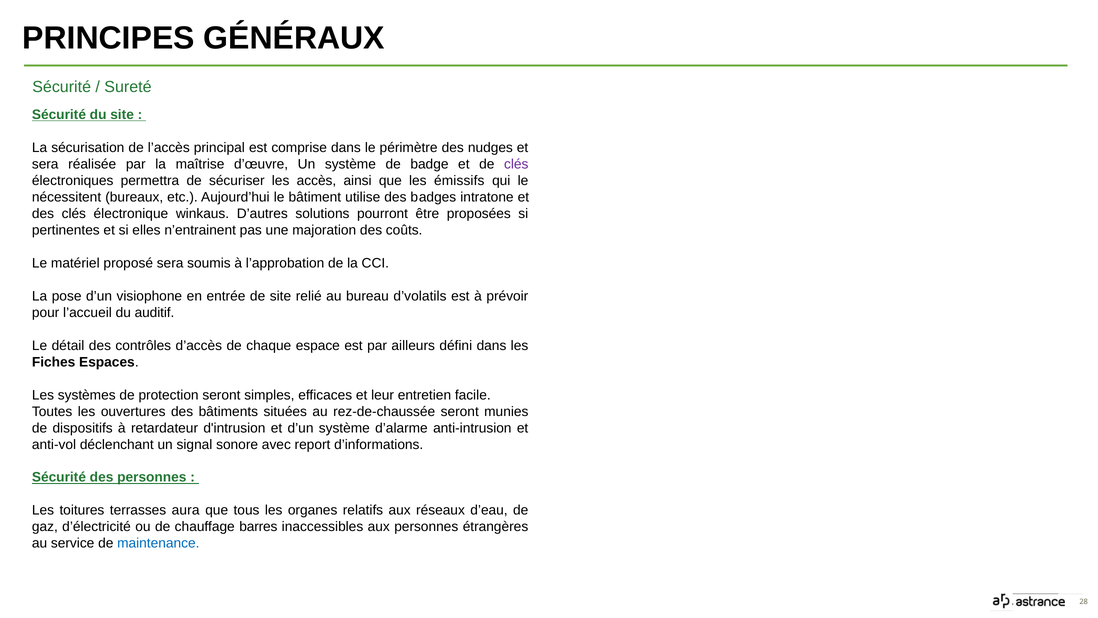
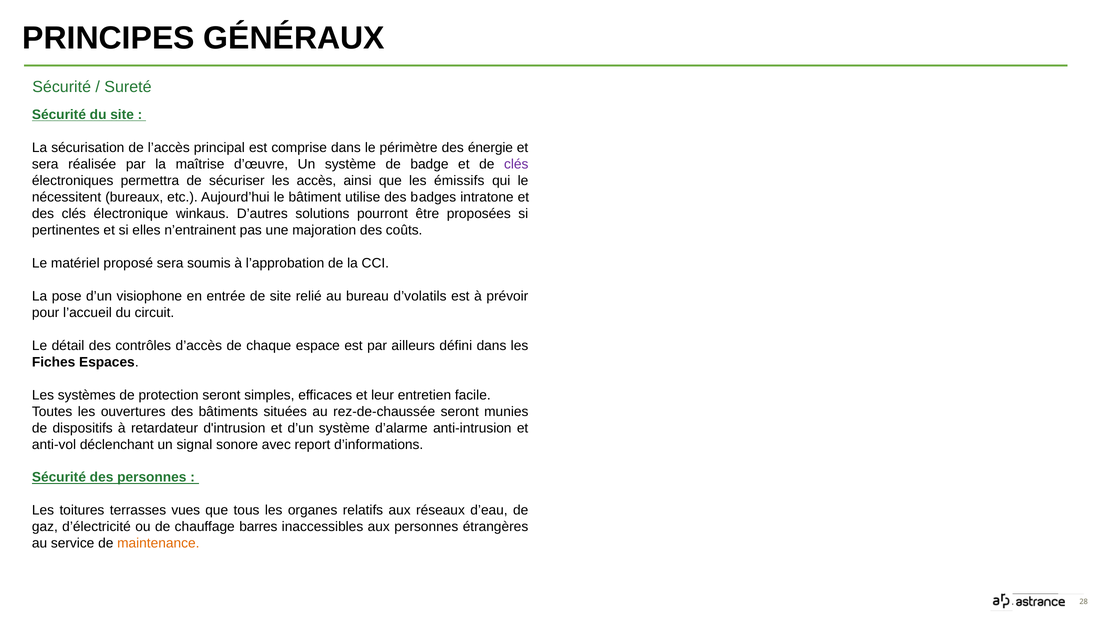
nudges: nudges -> énergie
auditif: auditif -> circuit
aura: aura -> vues
maintenance colour: blue -> orange
